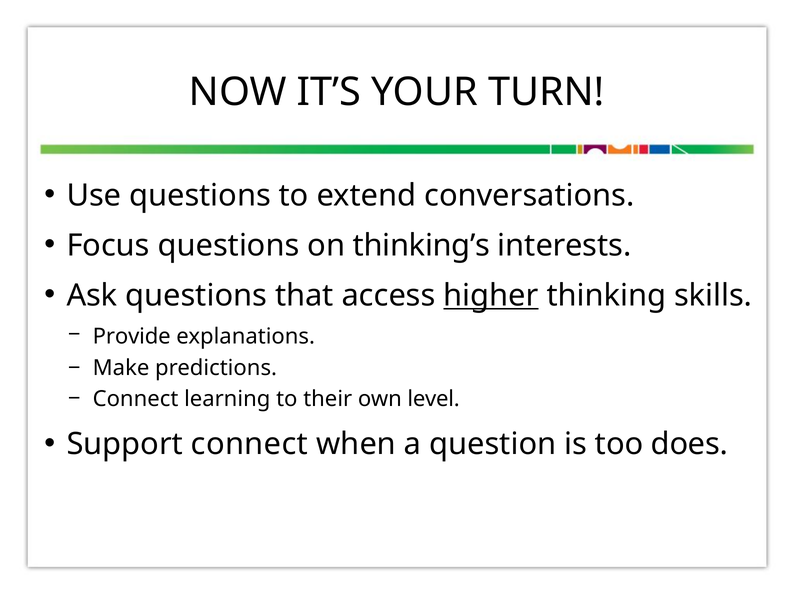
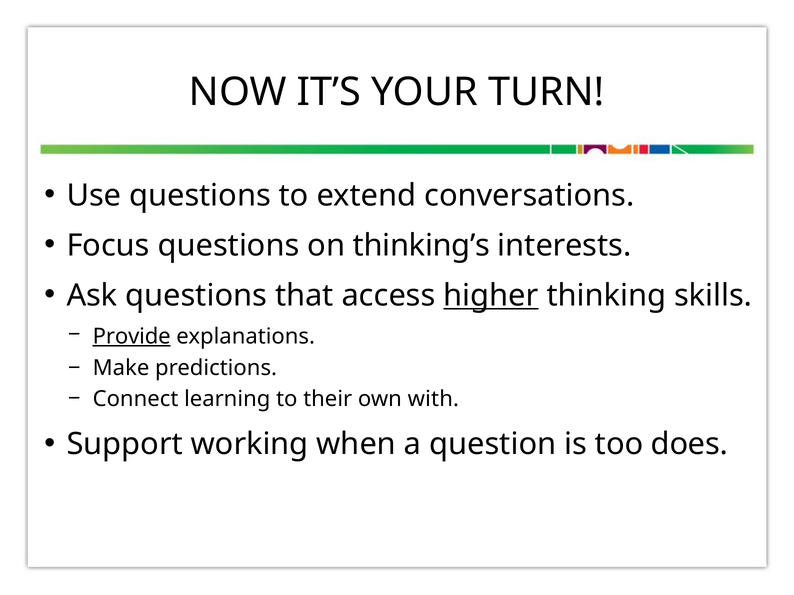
Provide underline: none -> present
level: level -> with
Support connect: connect -> working
